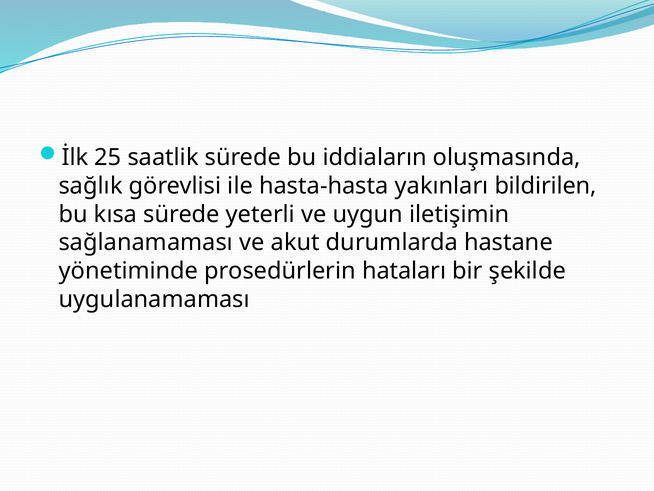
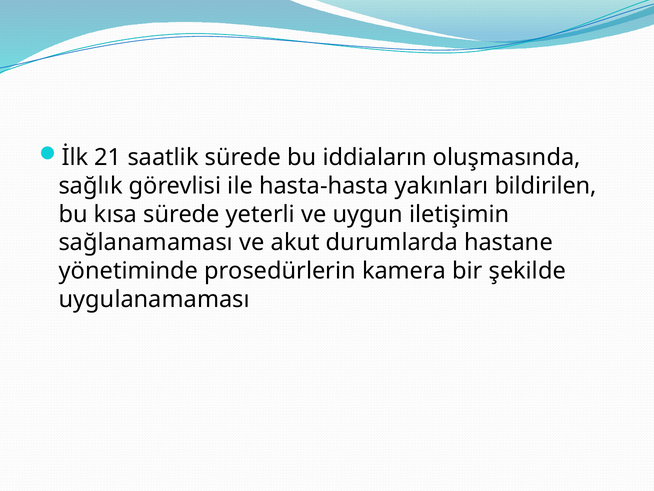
25: 25 -> 21
hataları: hataları -> kamera
